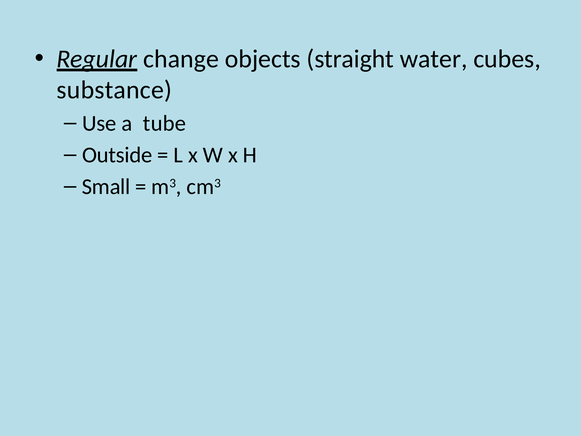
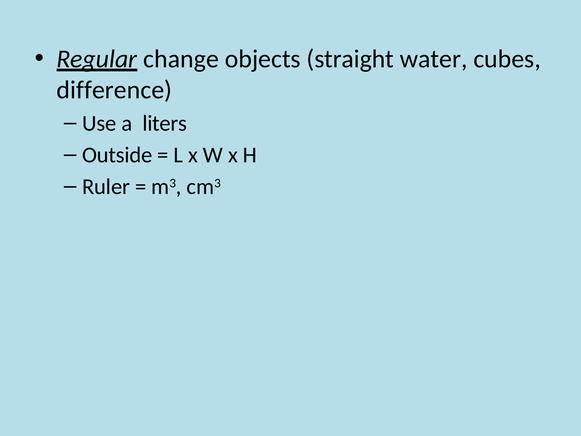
substance: substance -> difference
tube: tube -> liters
Small: Small -> Ruler
